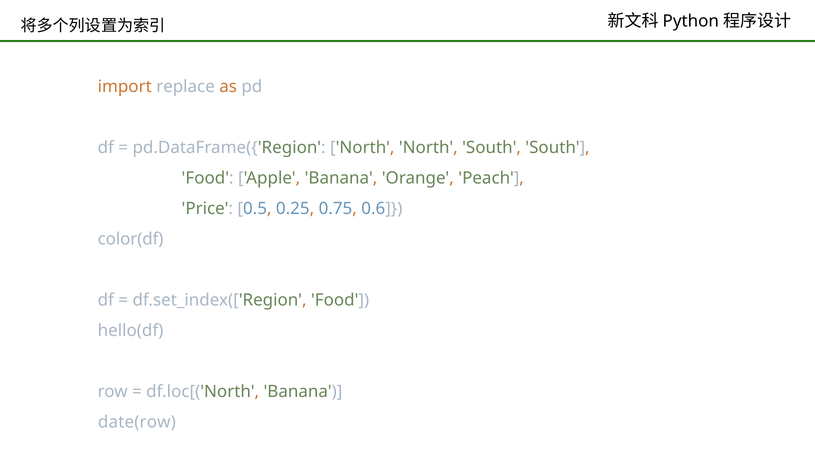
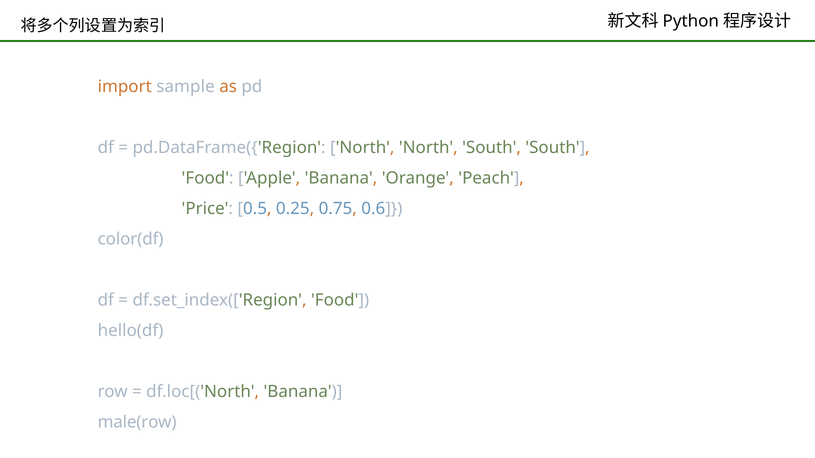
replace: replace -> sample
date(row: date(row -> male(row
